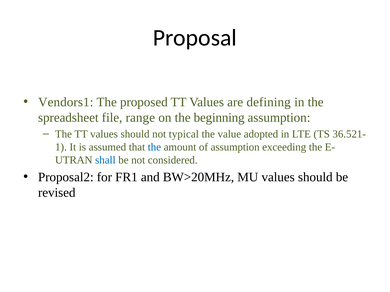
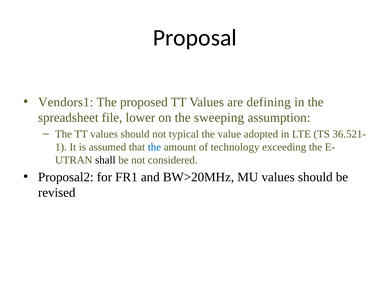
range: range -> lower
beginning: beginning -> sweeping
of assumption: assumption -> technology
shall colour: blue -> black
